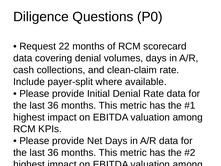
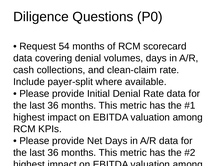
22: 22 -> 54
